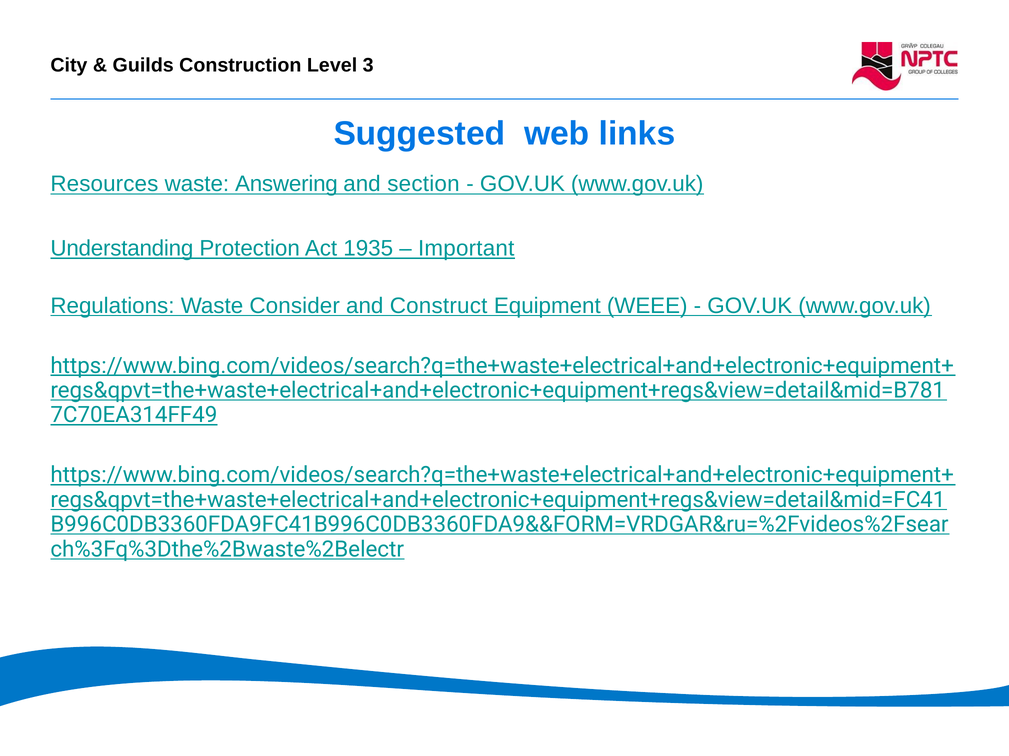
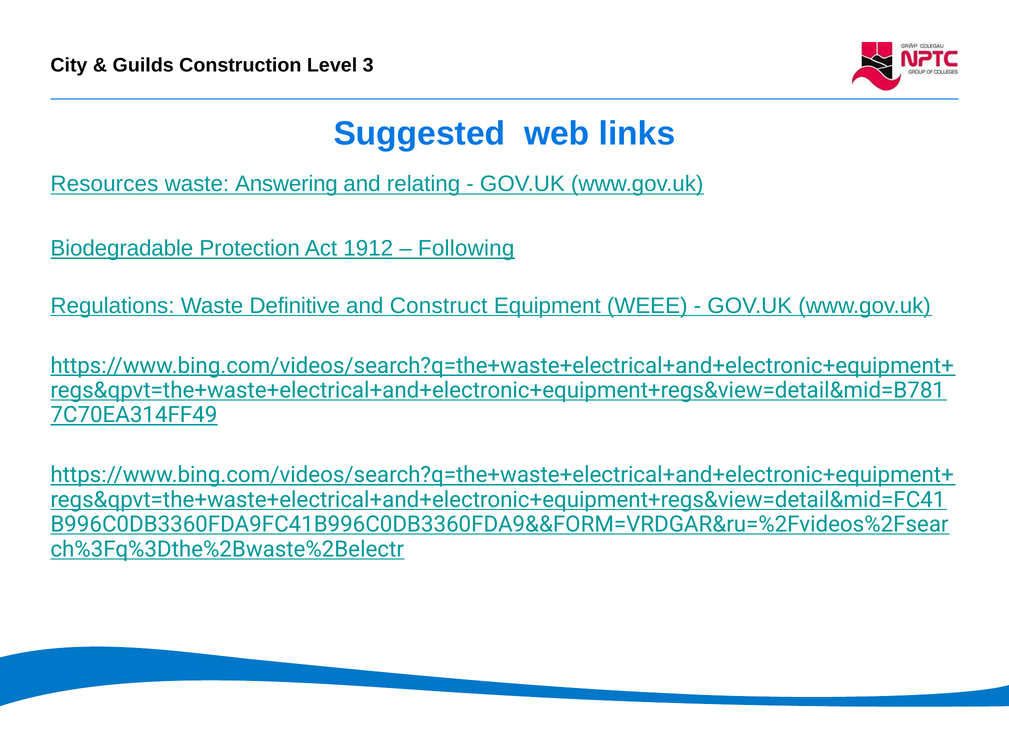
section: section -> relating
Understanding: Understanding -> Biodegradable
1935: 1935 -> 1912
Important: Important -> Following
Consider: Consider -> Definitive
